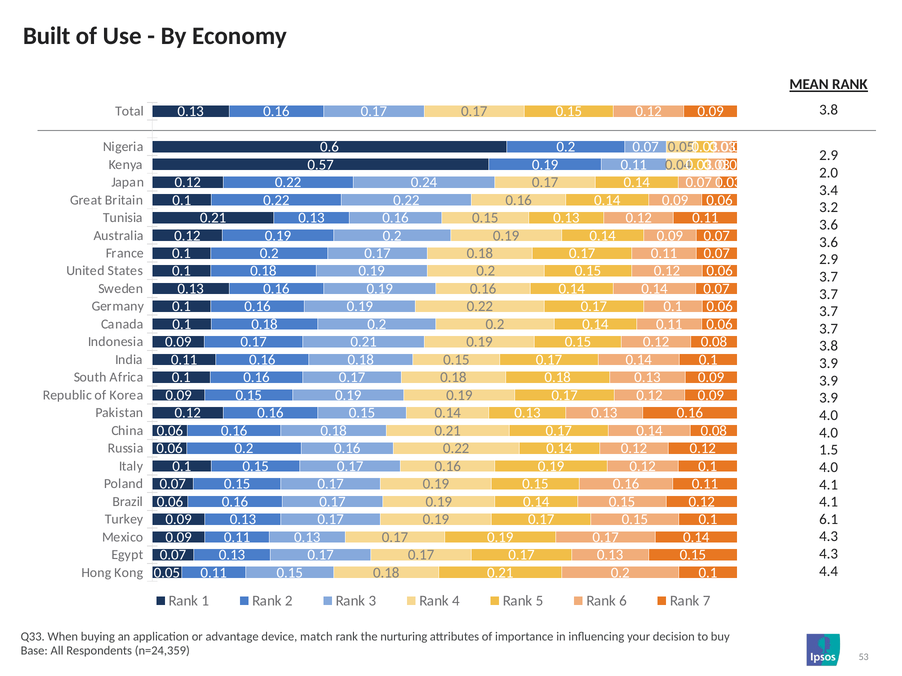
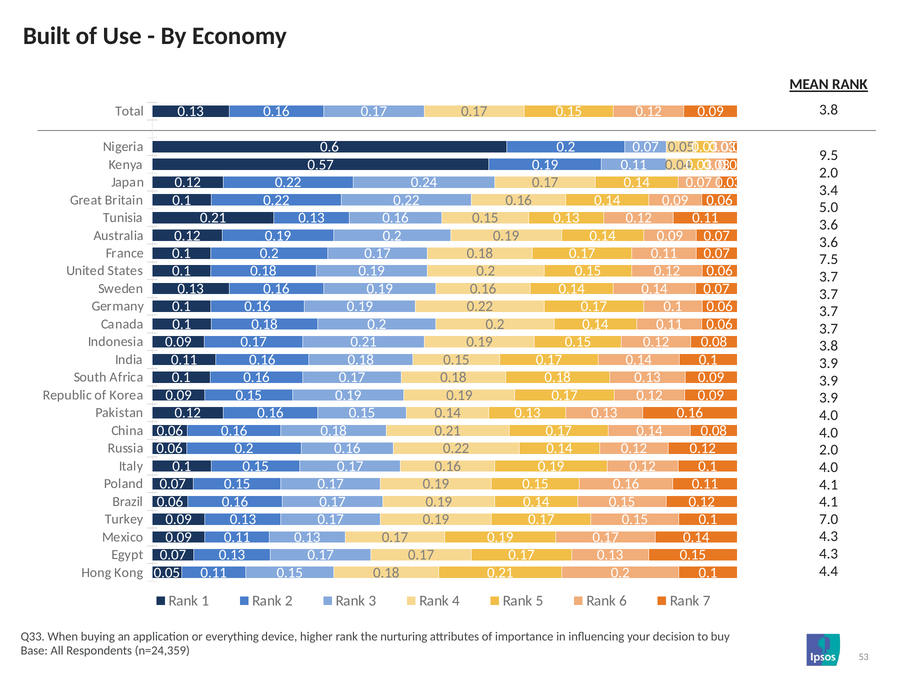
2.9 at (829, 156): 2.9 -> 9.5
3.2: 3.2 -> 5.0
2.9 at (829, 260): 2.9 -> 7.5
1.5 at (829, 450): 1.5 -> 2.0
6.1: 6.1 -> 7.0
advantage: advantage -> everything
match: match -> higher
